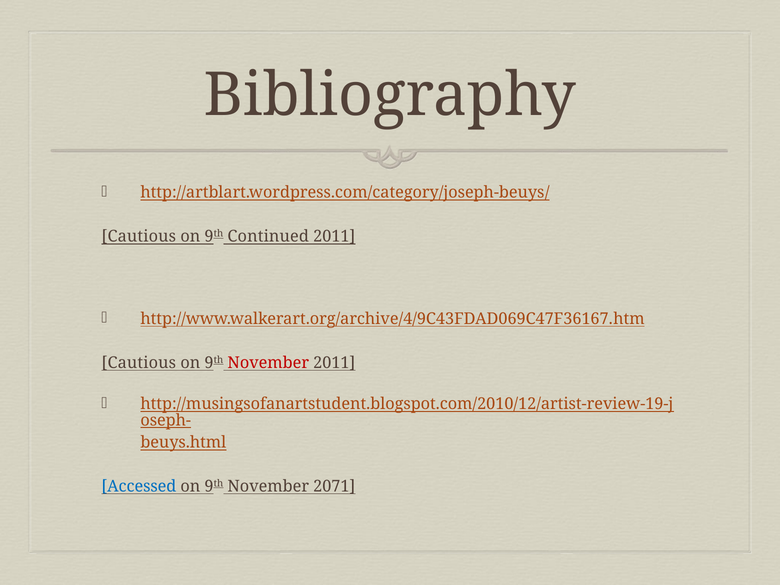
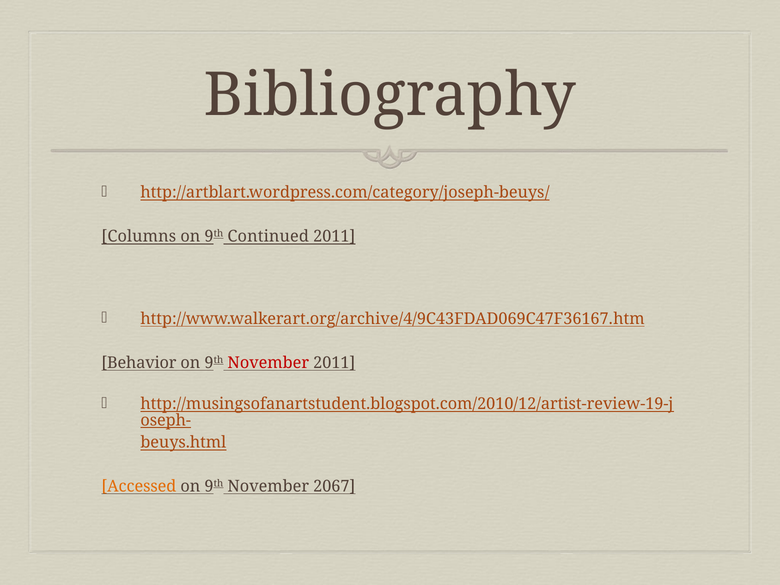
Cautious at (139, 237): Cautious -> Columns
Cautious at (139, 363): Cautious -> Behavior
Accessed colour: blue -> orange
2071: 2071 -> 2067
